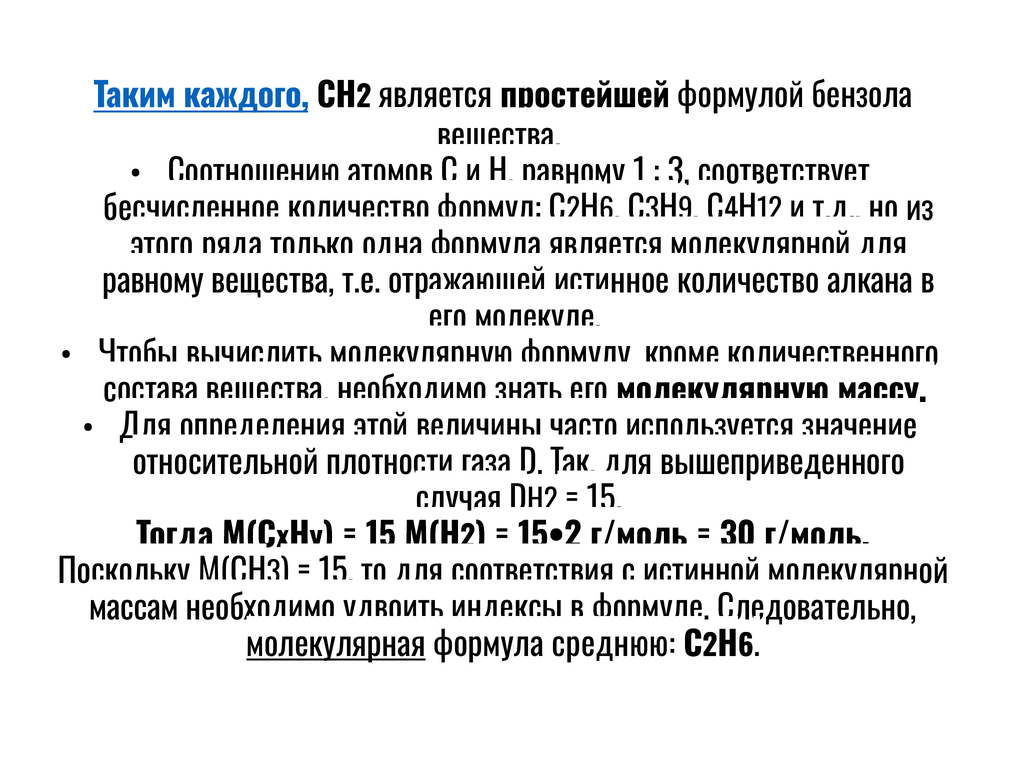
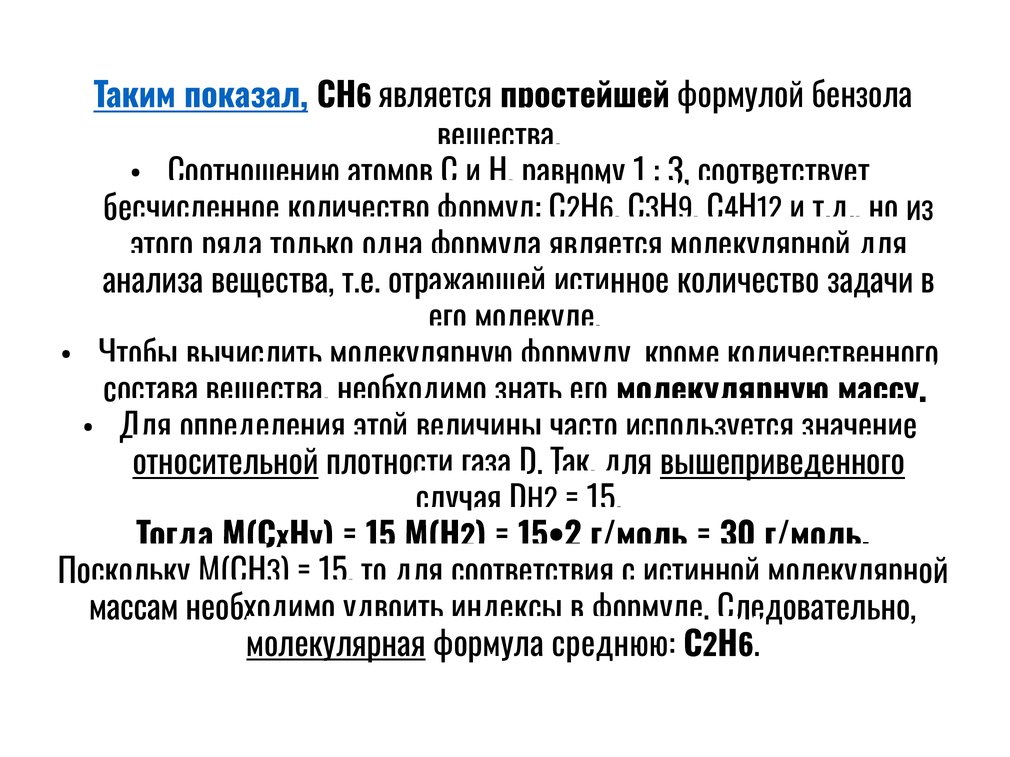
каждого: каждого -> показал
2 at (364, 98): 2 -> 6
равному at (153, 282): равному -> анализа
алкана: алкана -> задачи
относительной underline: none -> present
вышеприведенного underline: none -> present
